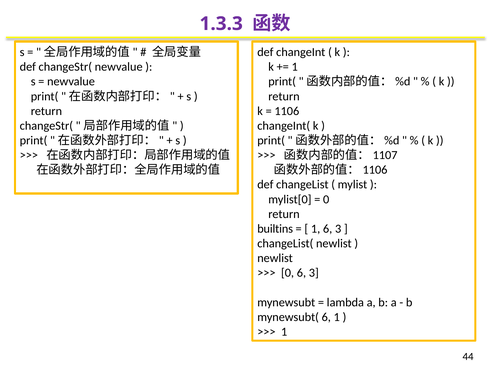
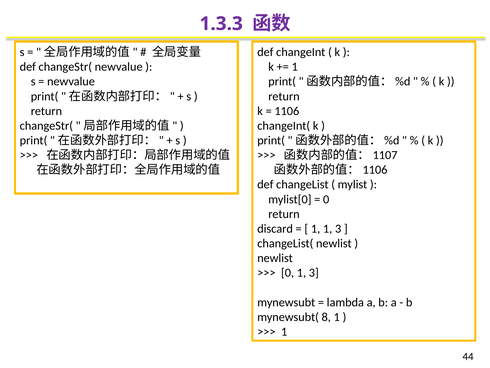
builtins: builtins -> discard
1 6: 6 -> 1
0 6: 6 -> 1
mynewsubt( 6: 6 -> 8
